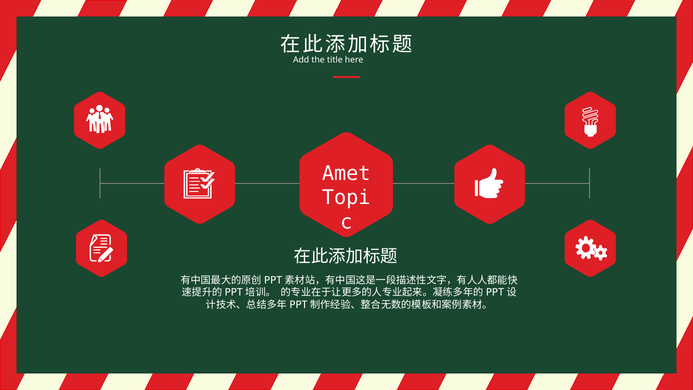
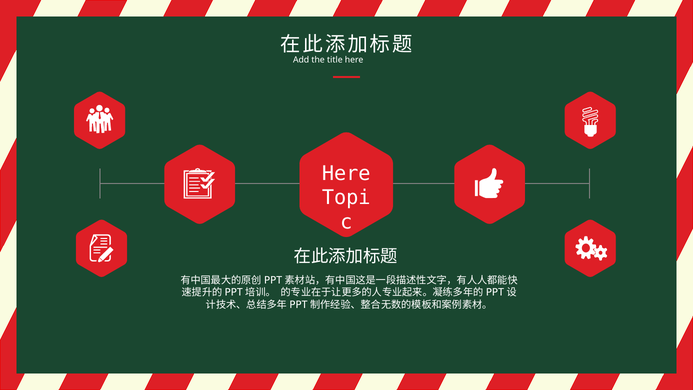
Amet at (346, 173): Amet -> Here
